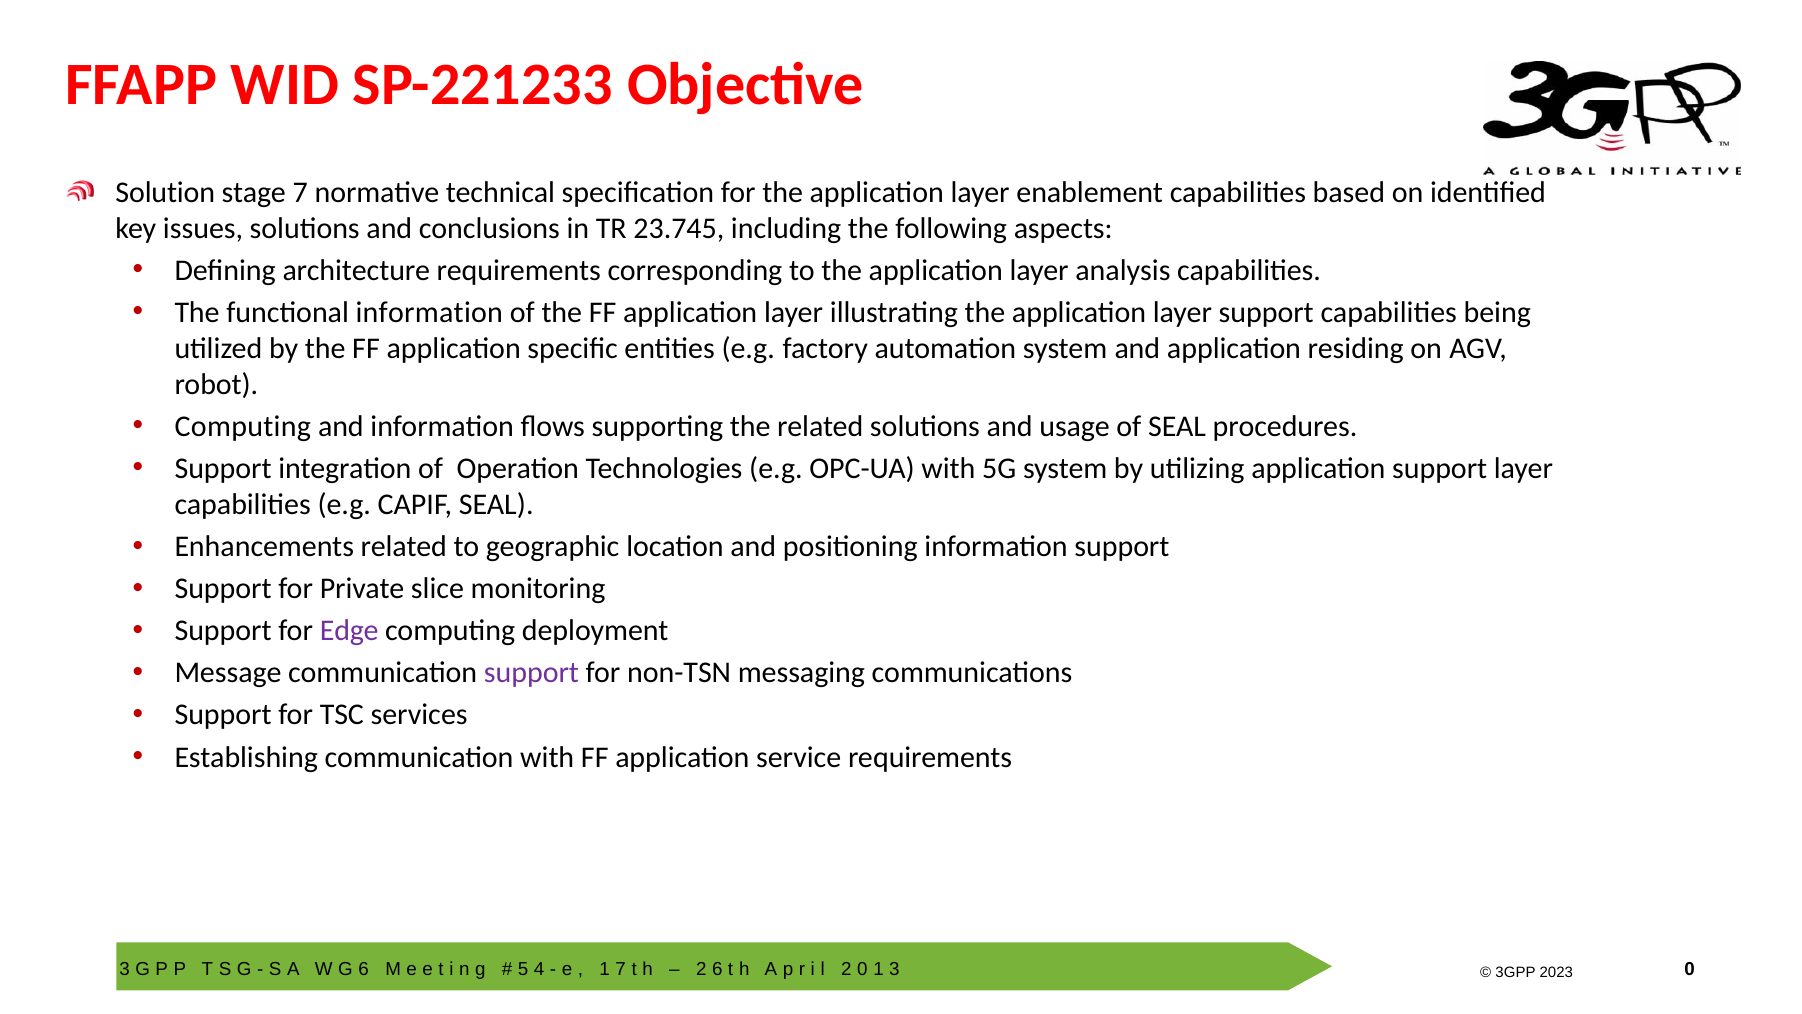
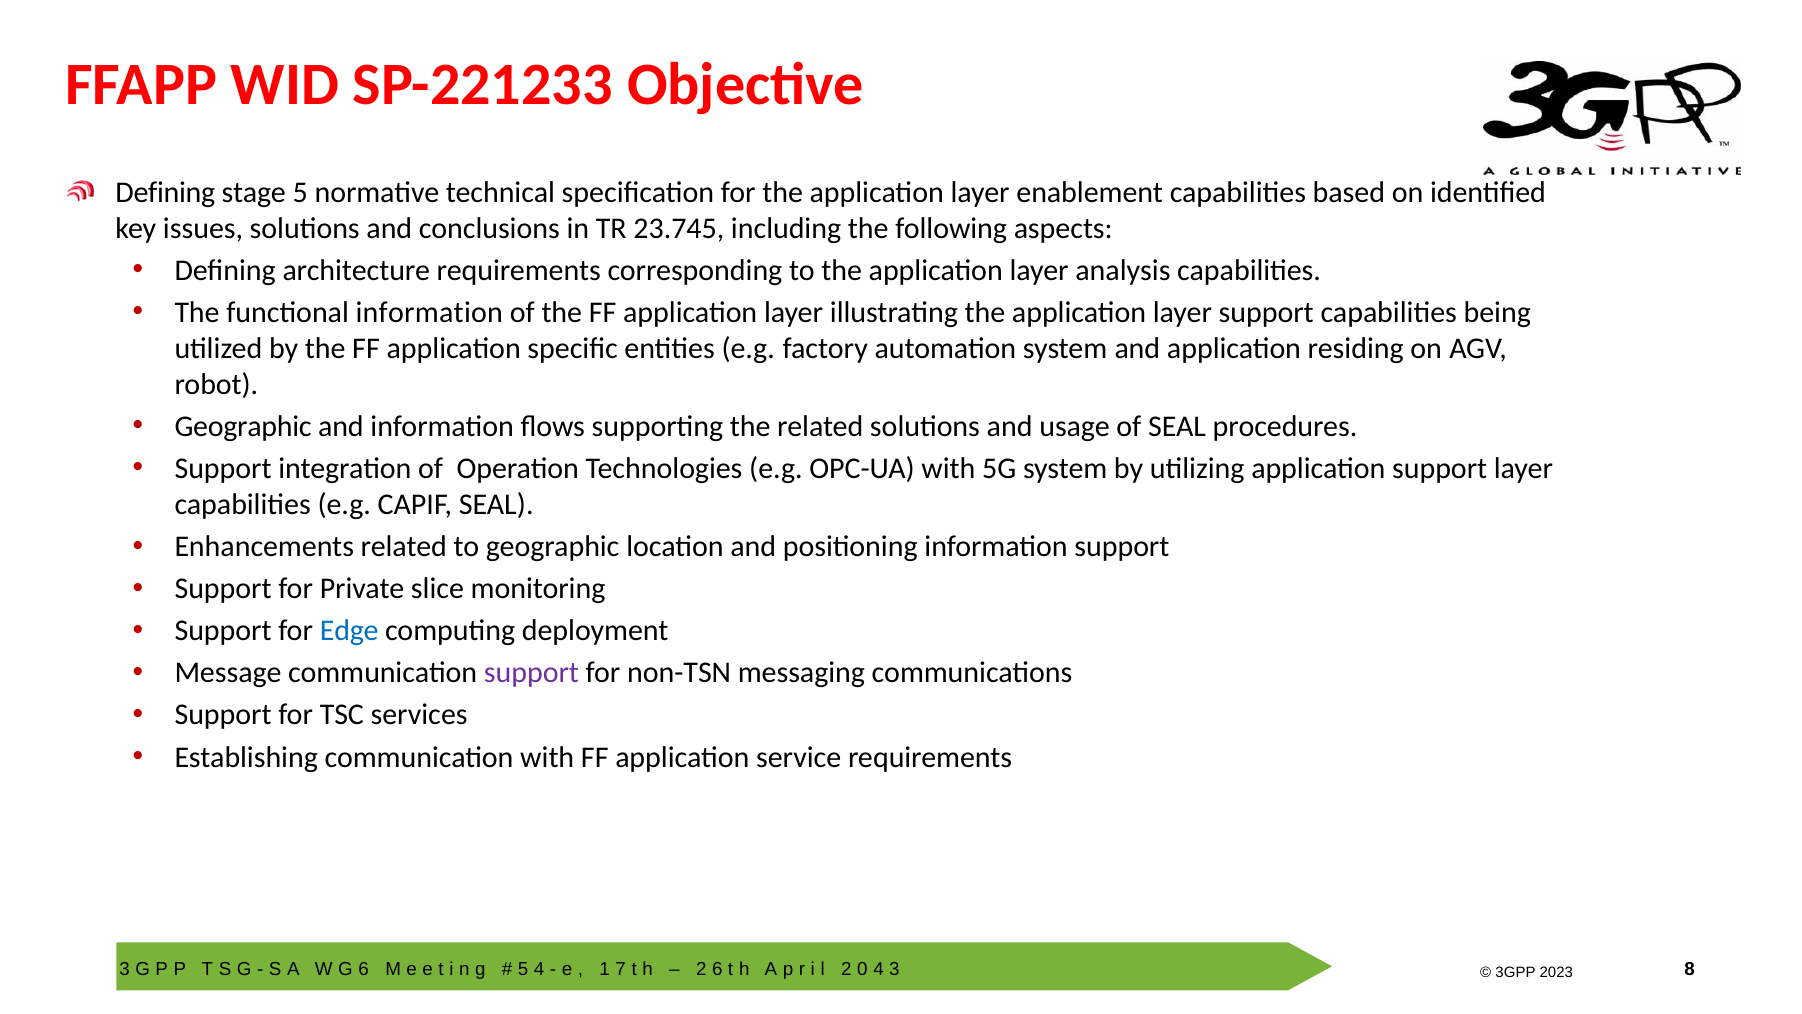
Solution at (165, 192): Solution -> Defining
stage 7: 7 -> 5
Computing at (243, 427): Computing -> Geographic
Edge colour: purple -> blue
1 at (878, 969): 1 -> 4
0 at (1690, 969): 0 -> 8
